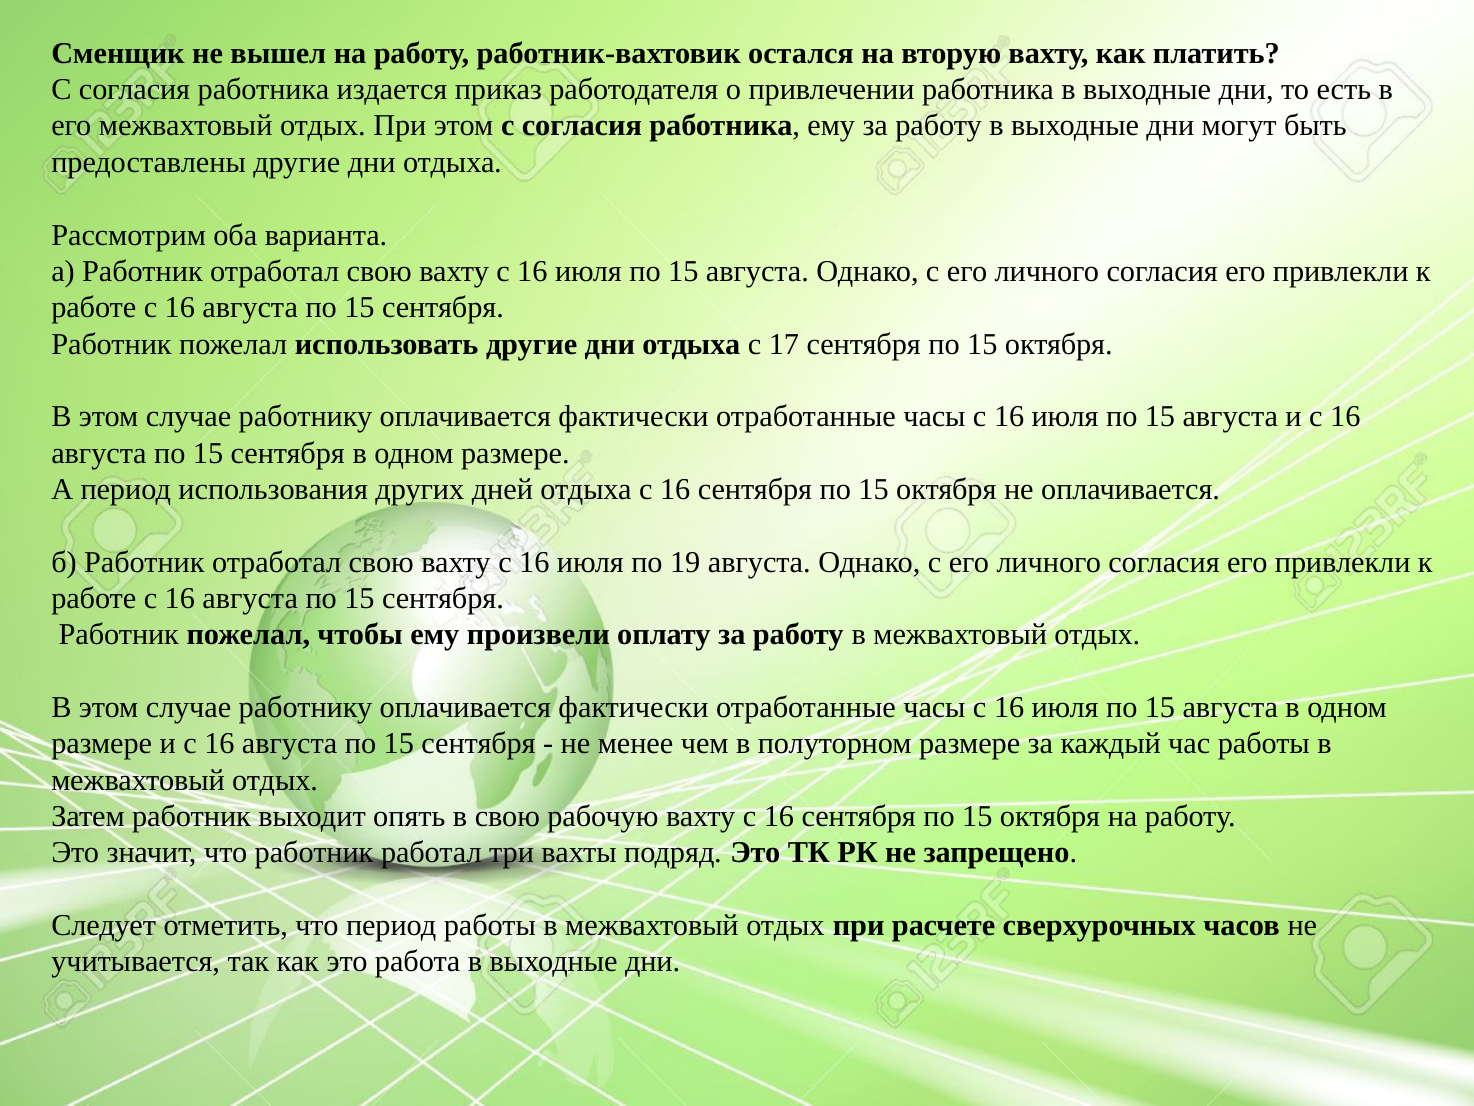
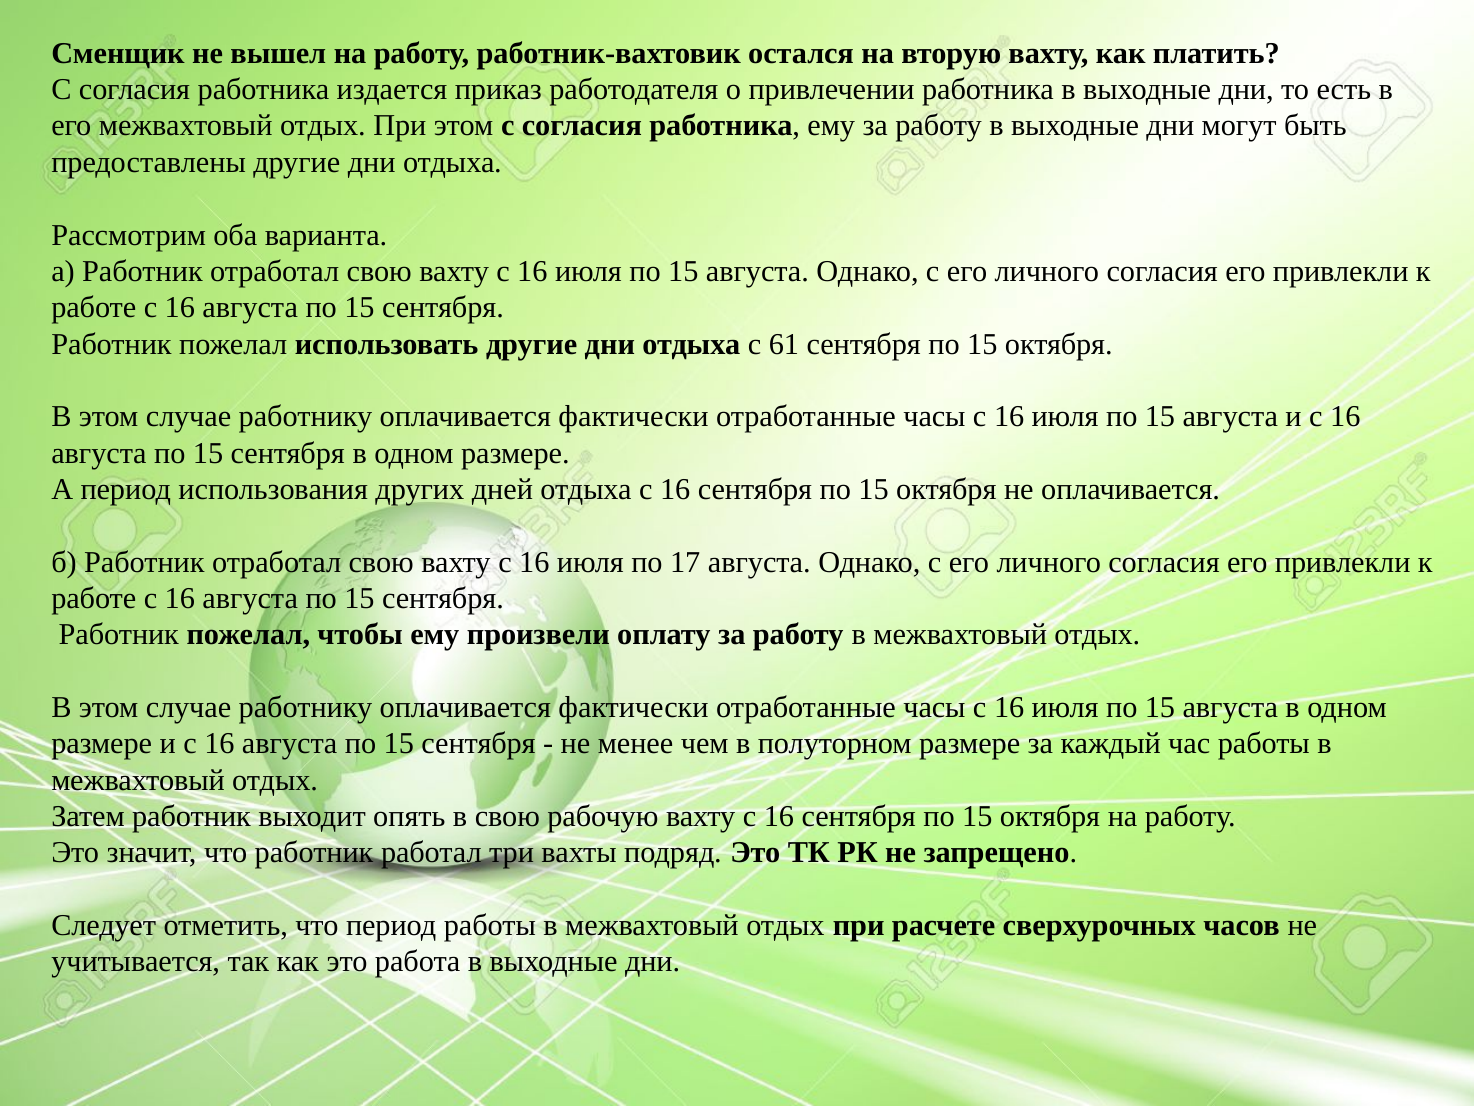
17: 17 -> 61
19: 19 -> 17
